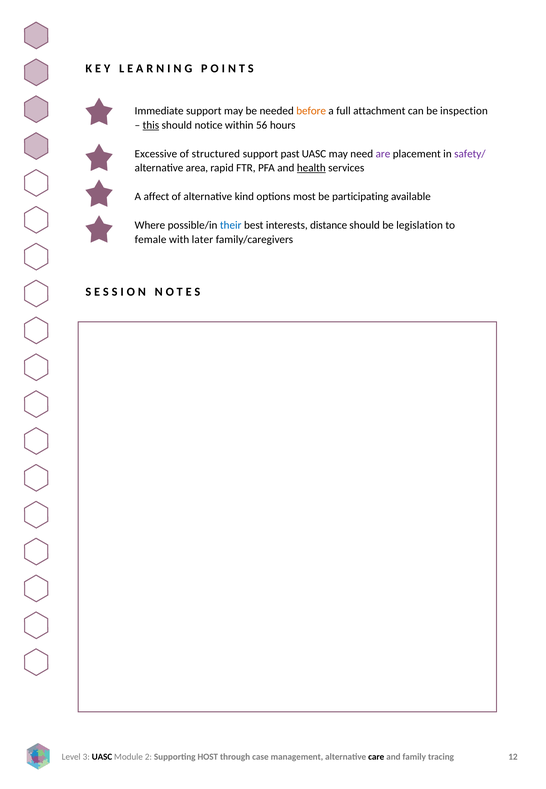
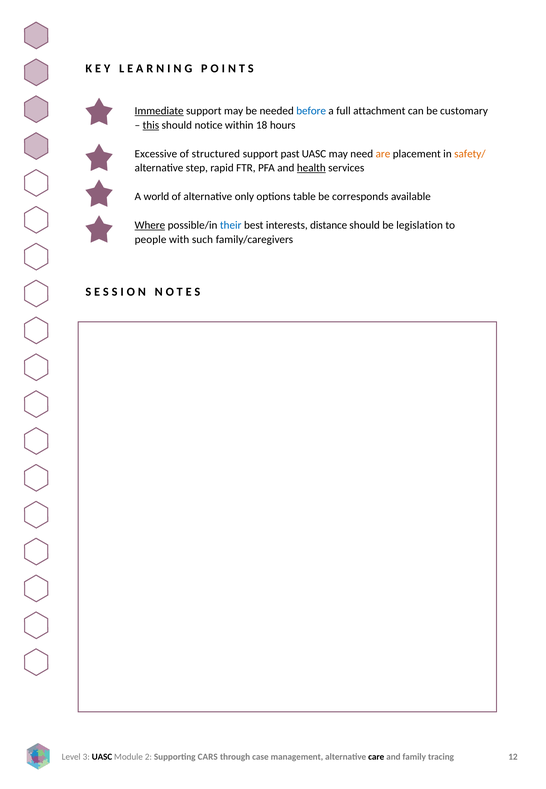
Immediate underline: none -> present
before colour: orange -> blue
inspection: inspection -> customary
56: 56 -> 18
are colour: purple -> orange
safety/ colour: purple -> orange
area: area -> step
affect: affect -> world
kind: kind -> only
most: most -> table
participating: participating -> corresponds
Where underline: none -> present
female: female -> people
later: later -> such
HOST: HOST -> CARS
